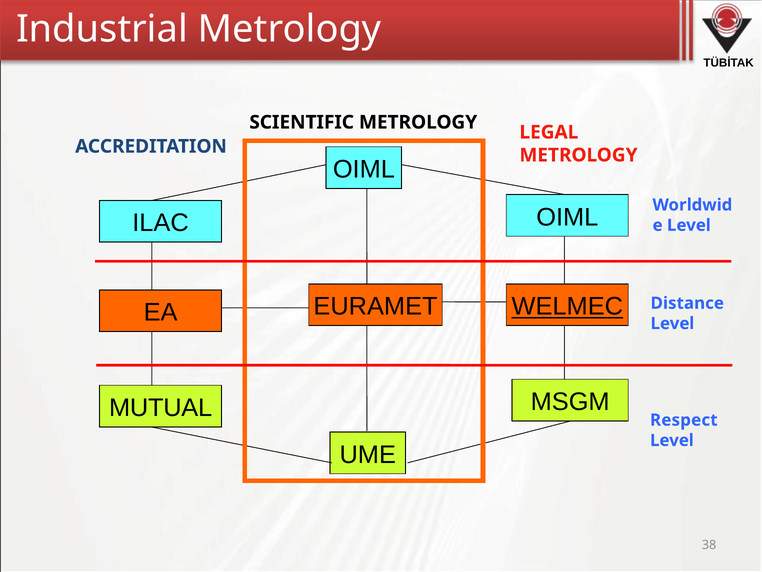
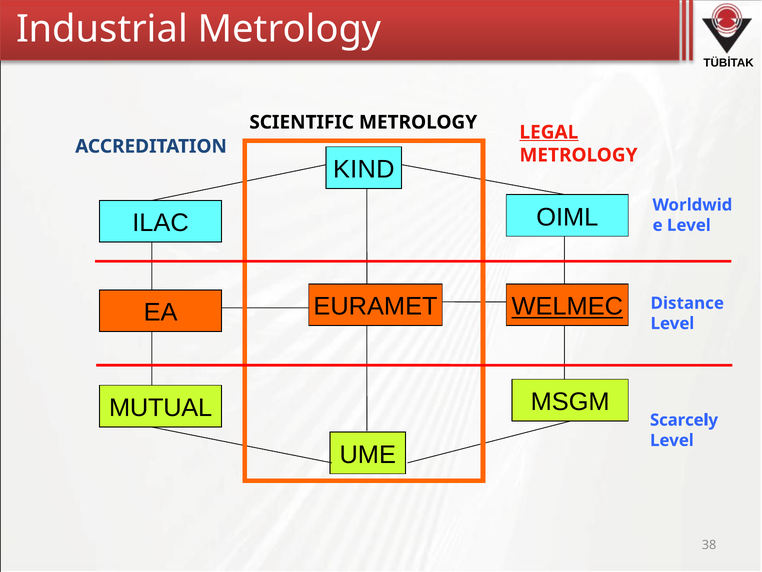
LEGAL underline: none -> present
OIML at (364, 169): OIML -> KIND
Respect: Respect -> Scarcely
